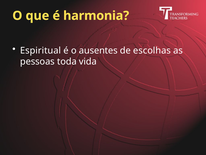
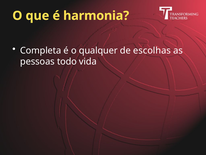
Espiritual: Espiritual -> Completa
ausentes: ausentes -> qualquer
toda: toda -> todo
